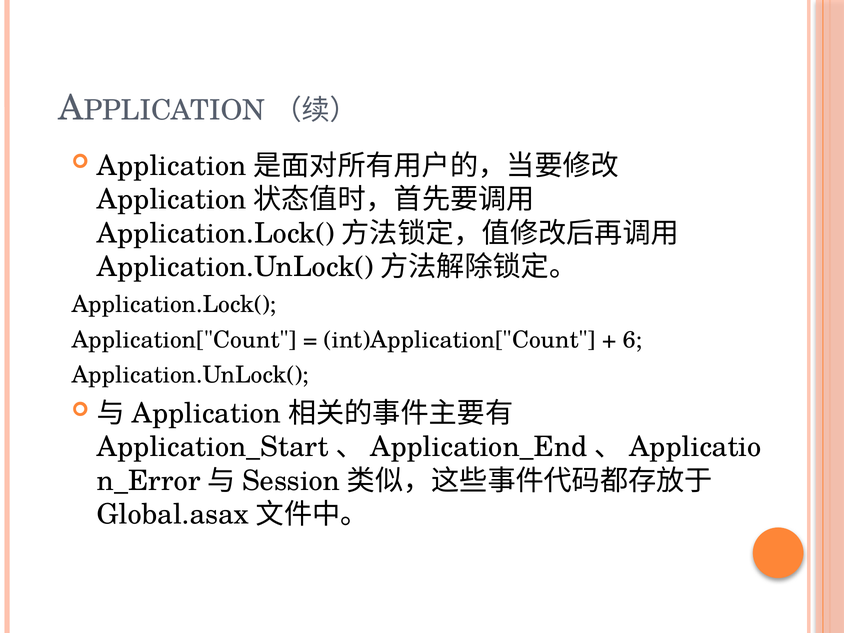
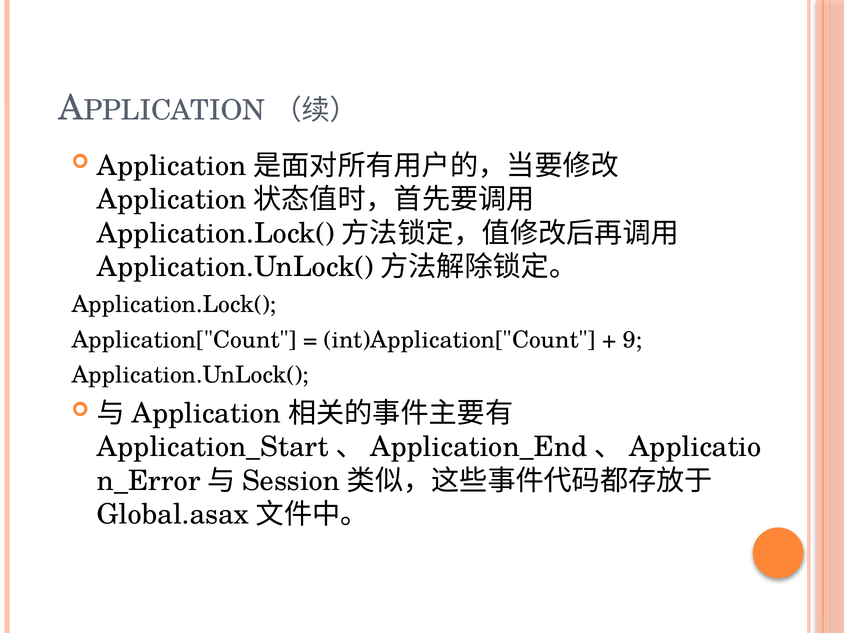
6: 6 -> 9
